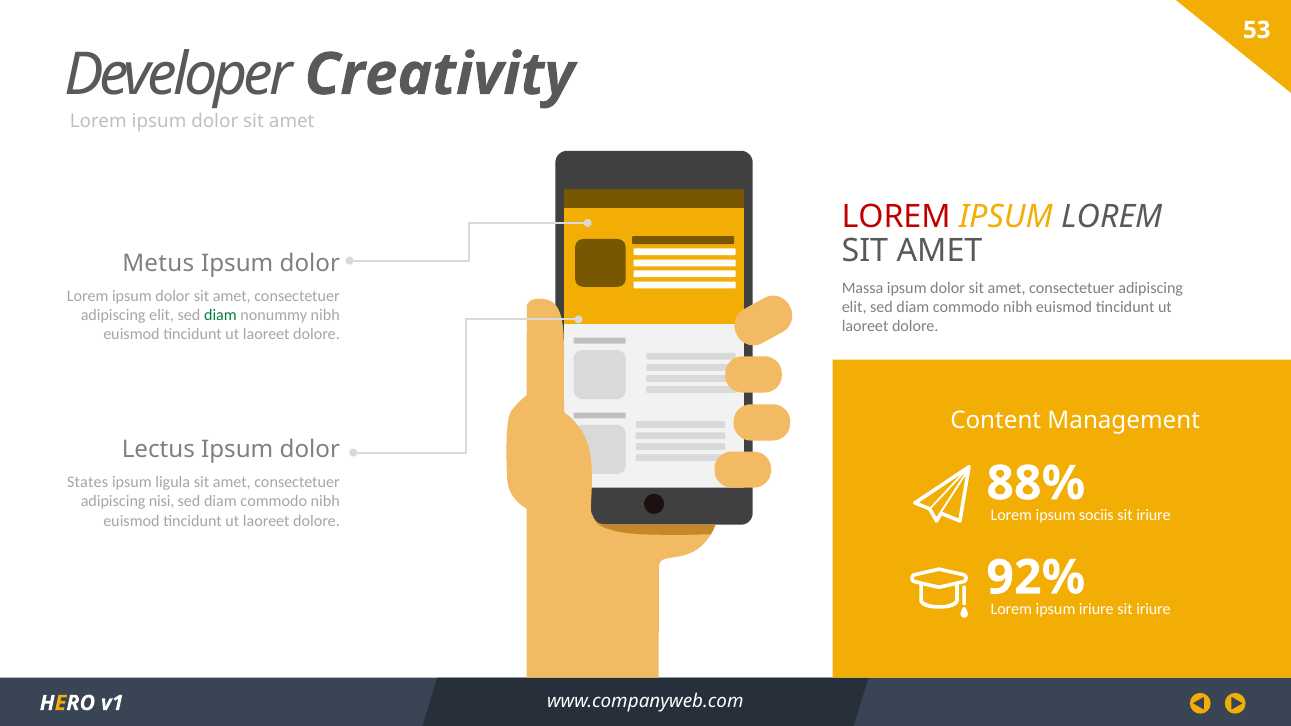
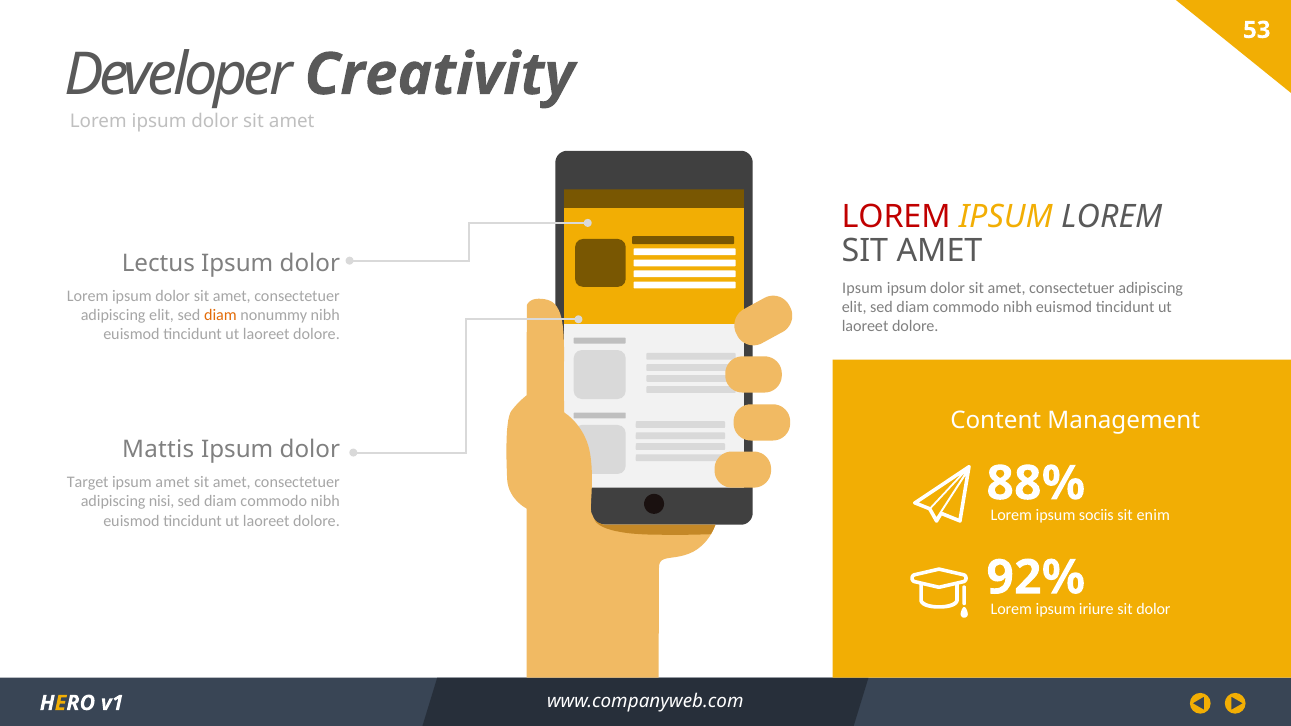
Metus: Metus -> Lectus
Massa at (863, 288): Massa -> Ipsum
diam at (220, 315) colour: green -> orange
Lectus: Lectus -> Mattis
States: States -> Target
ipsum ligula: ligula -> amet
iriure at (1153, 516): iriure -> enim
iriure at (1153, 610): iriure -> dolor
